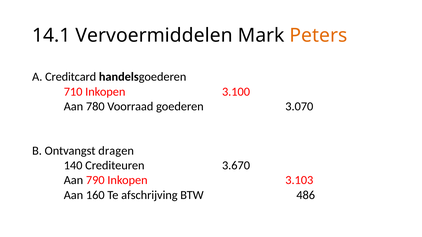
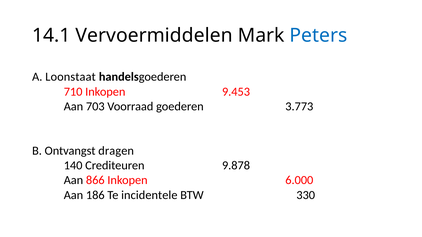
Peters colour: orange -> blue
Creditcard: Creditcard -> Loonstaat
3.100: 3.100 -> 9.453
780: 780 -> 703
3.070: 3.070 -> 3.773
3.670: 3.670 -> 9.878
790: 790 -> 866
3.103: 3.103 -> 6.000
160: 160 -> 186
afschrijving: afschrijving -> incidentele
486: 486 -> 330
